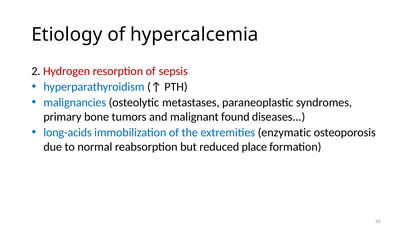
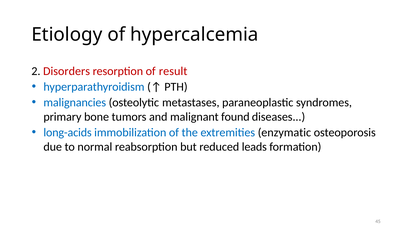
Hydrogen: Hydrogen -> Disorders
sepsis: sepsis -> result
place: place -> leads
